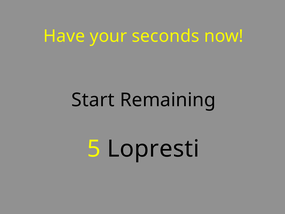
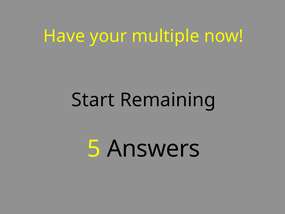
seconds: seconds -> multiple
Lopresti: Lopresti -> Answers
